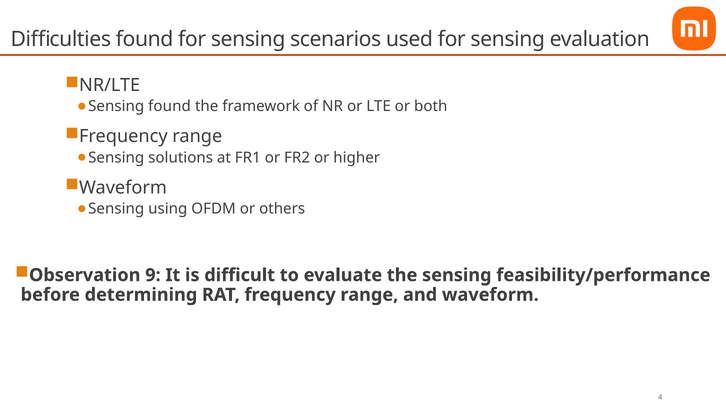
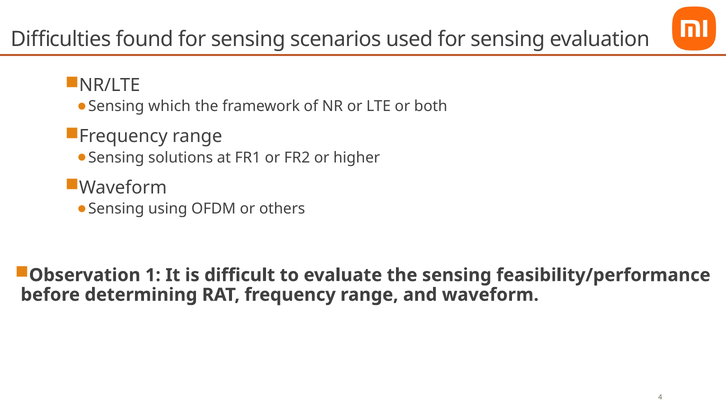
Sensing found: found -> which
9: 9 -> 1
